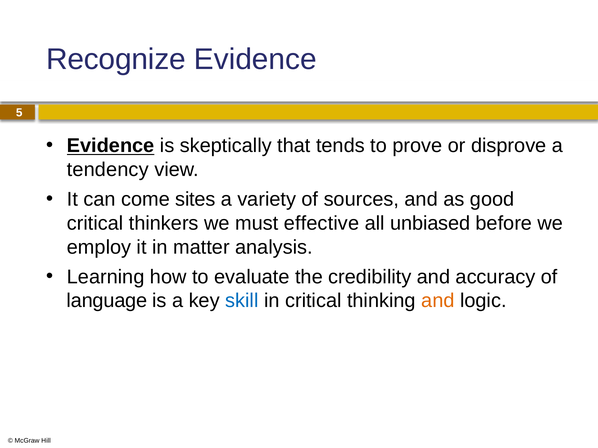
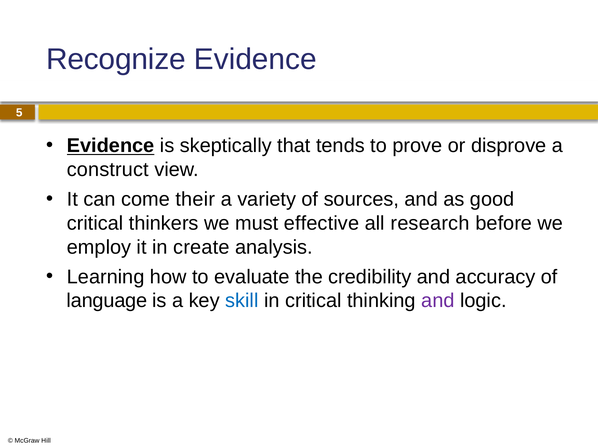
tendency: tendency -> construct
sites: sites -> their
unbiased: unbiased -> research
matter: matter -> create
and at (438, 301) colour: orange -> purple
